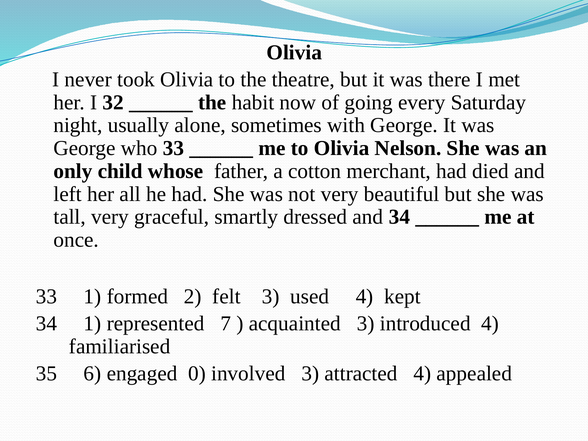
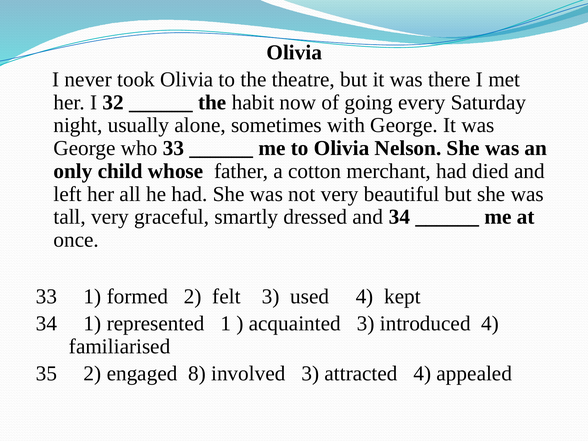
represented 7: 7 -> 1
35 6: 6 -> 2
0: 0 -> 8
